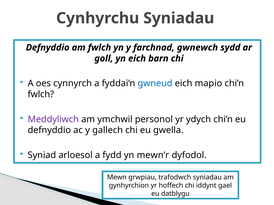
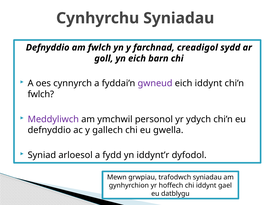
gwnewch: gwnewch -> creadigol
gwneud colour: blue -> purple
eich mapio: mapio -> iddynt
mewn’r: mewn’r -> iddynt’r
